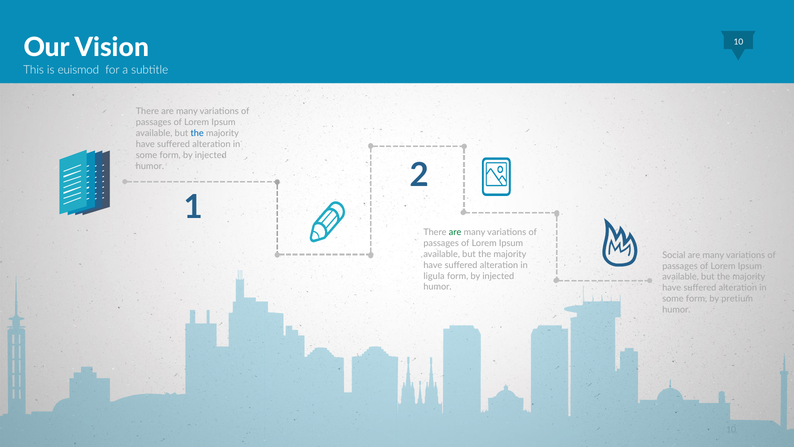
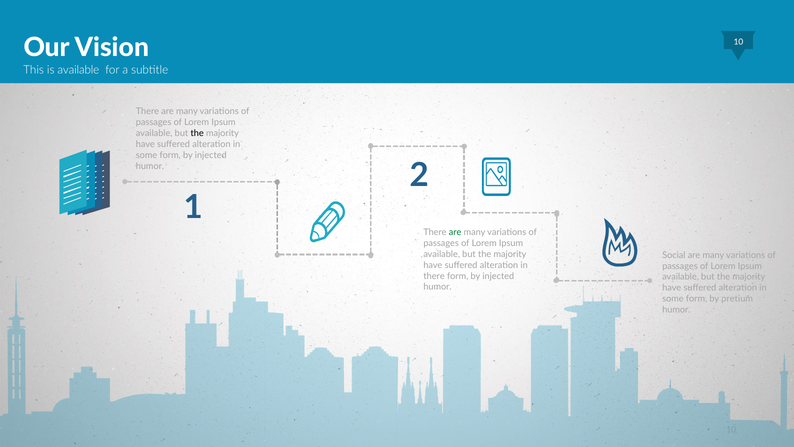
is euismod: euismod -> available
the at (197, 133) colour: blue -> black
ligula at (434, 276): ligula -> there
